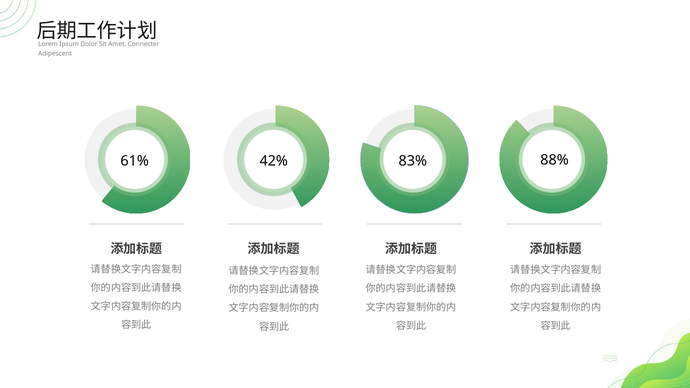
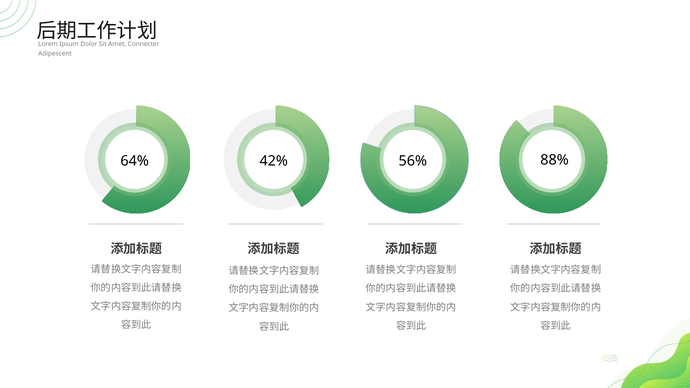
61%: 61% -> 64%
83%: 83% -> 56%
